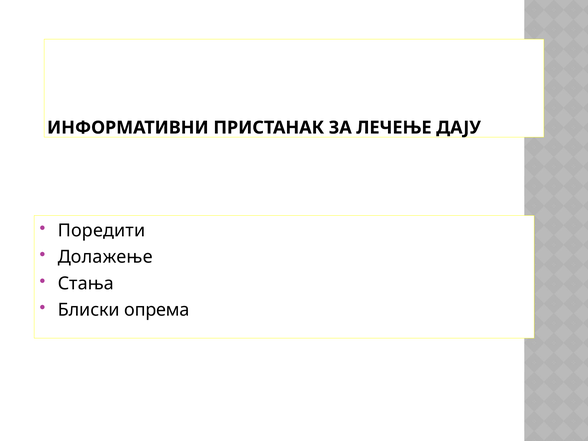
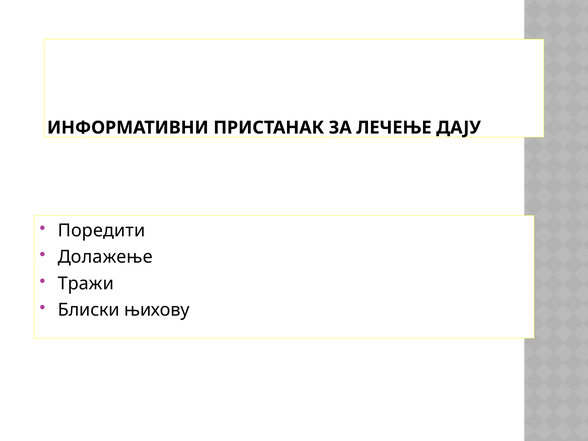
Стања: Стања -> Тражи
опрема: опрема -> њихову
